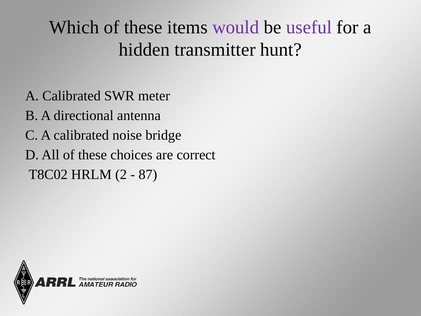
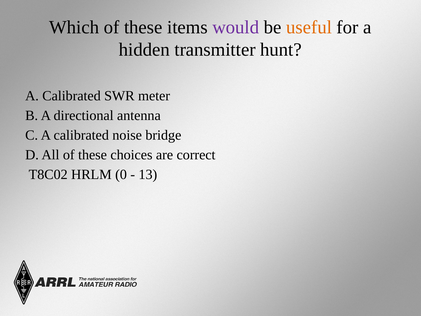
useful colour: purple -> orange
2: 2 -> 0
87: 87 -> 13
